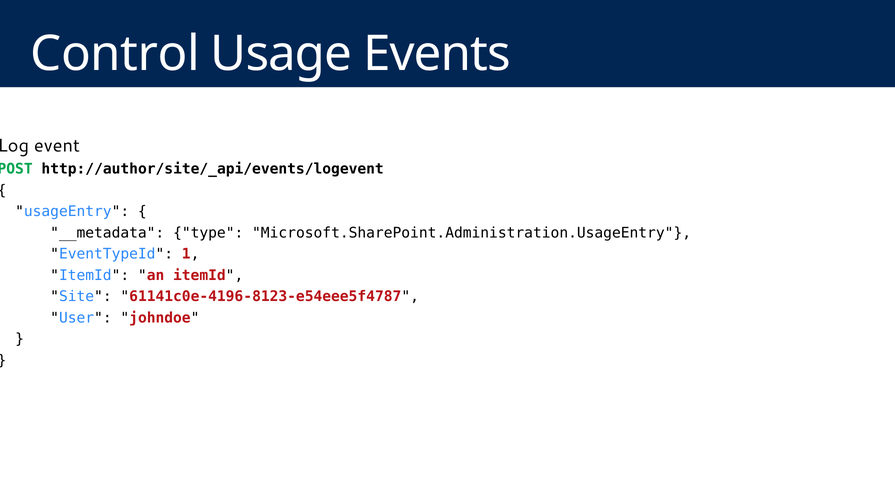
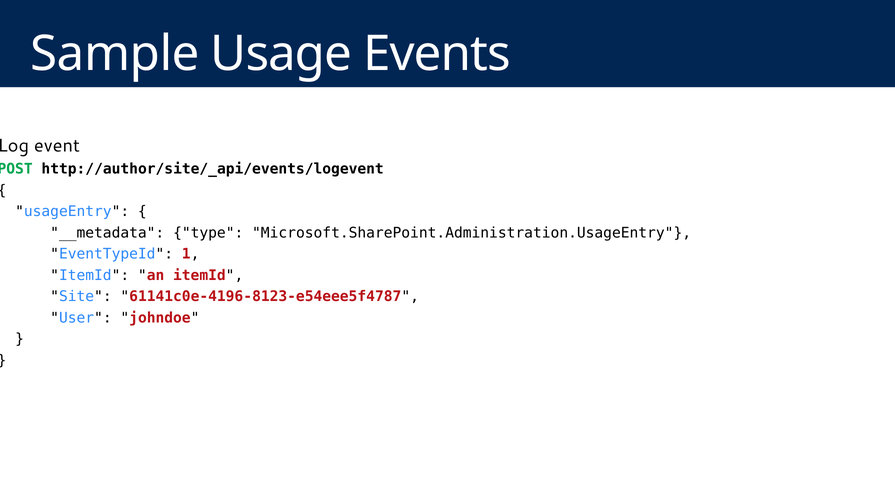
Control: Control -> Sample
